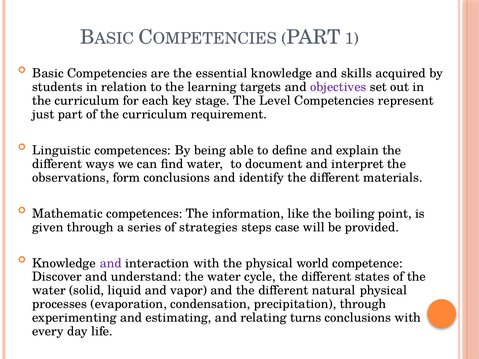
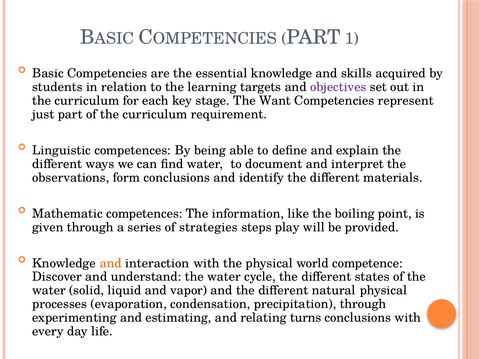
Level: Level -> Want
case: case -> play
and at (111, 263) colour: purple -> orange
